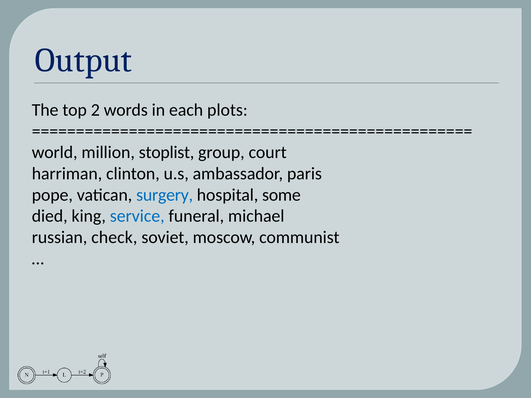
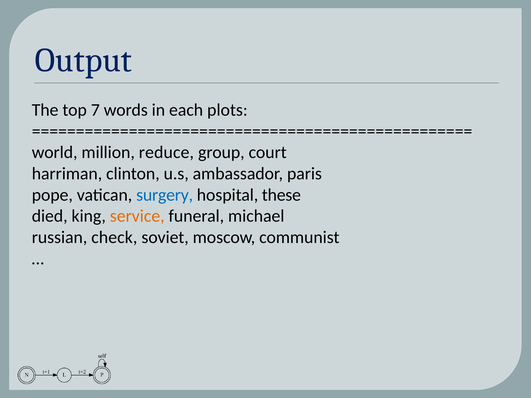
2: 2 -> 7
stoplist: stoplist -> reduce
some: some -> these
service colour: blue -> orange
